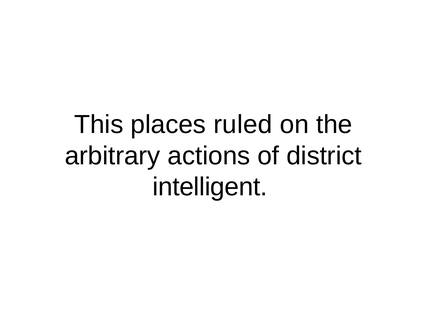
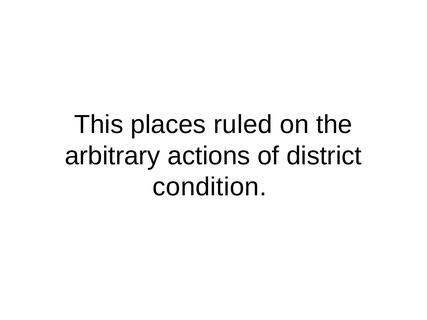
intelligent: intelligent -> condition
